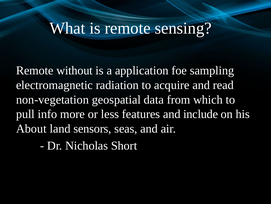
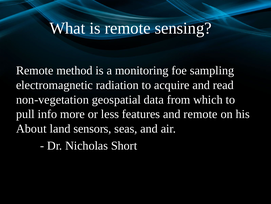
without: without -> method
application: application -> monitoring
and include: include -> remote
